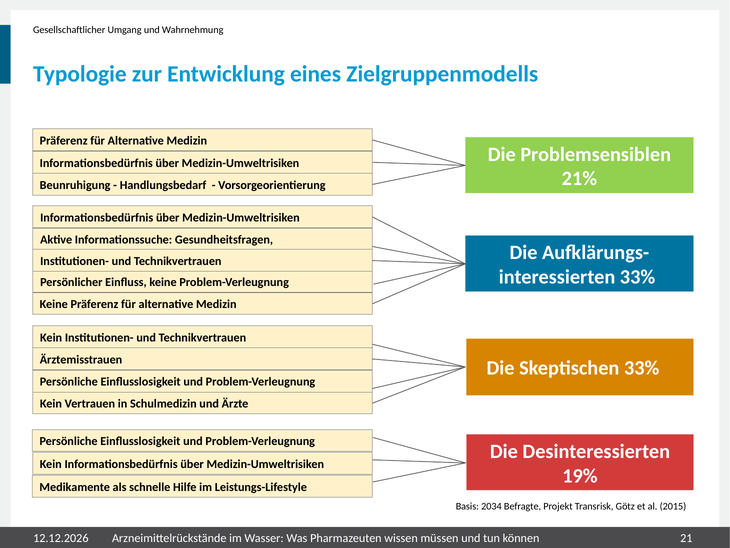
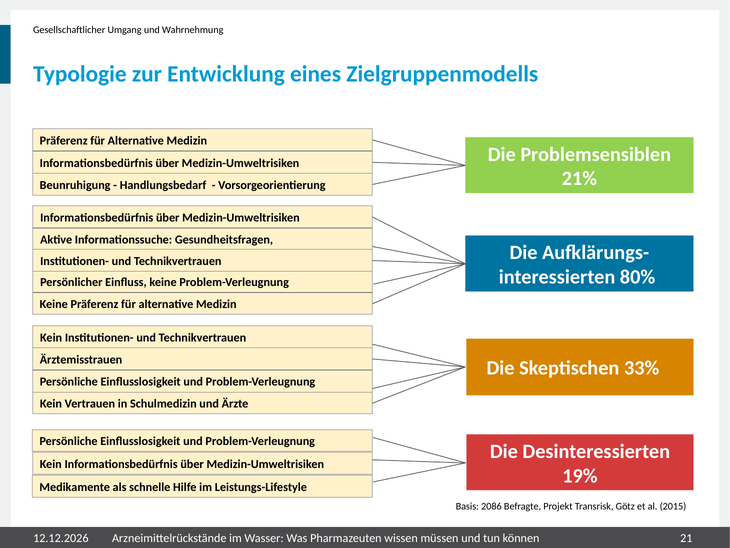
33% at (638, 277): 33% -> 80%
2034: 2034 -> 2086
